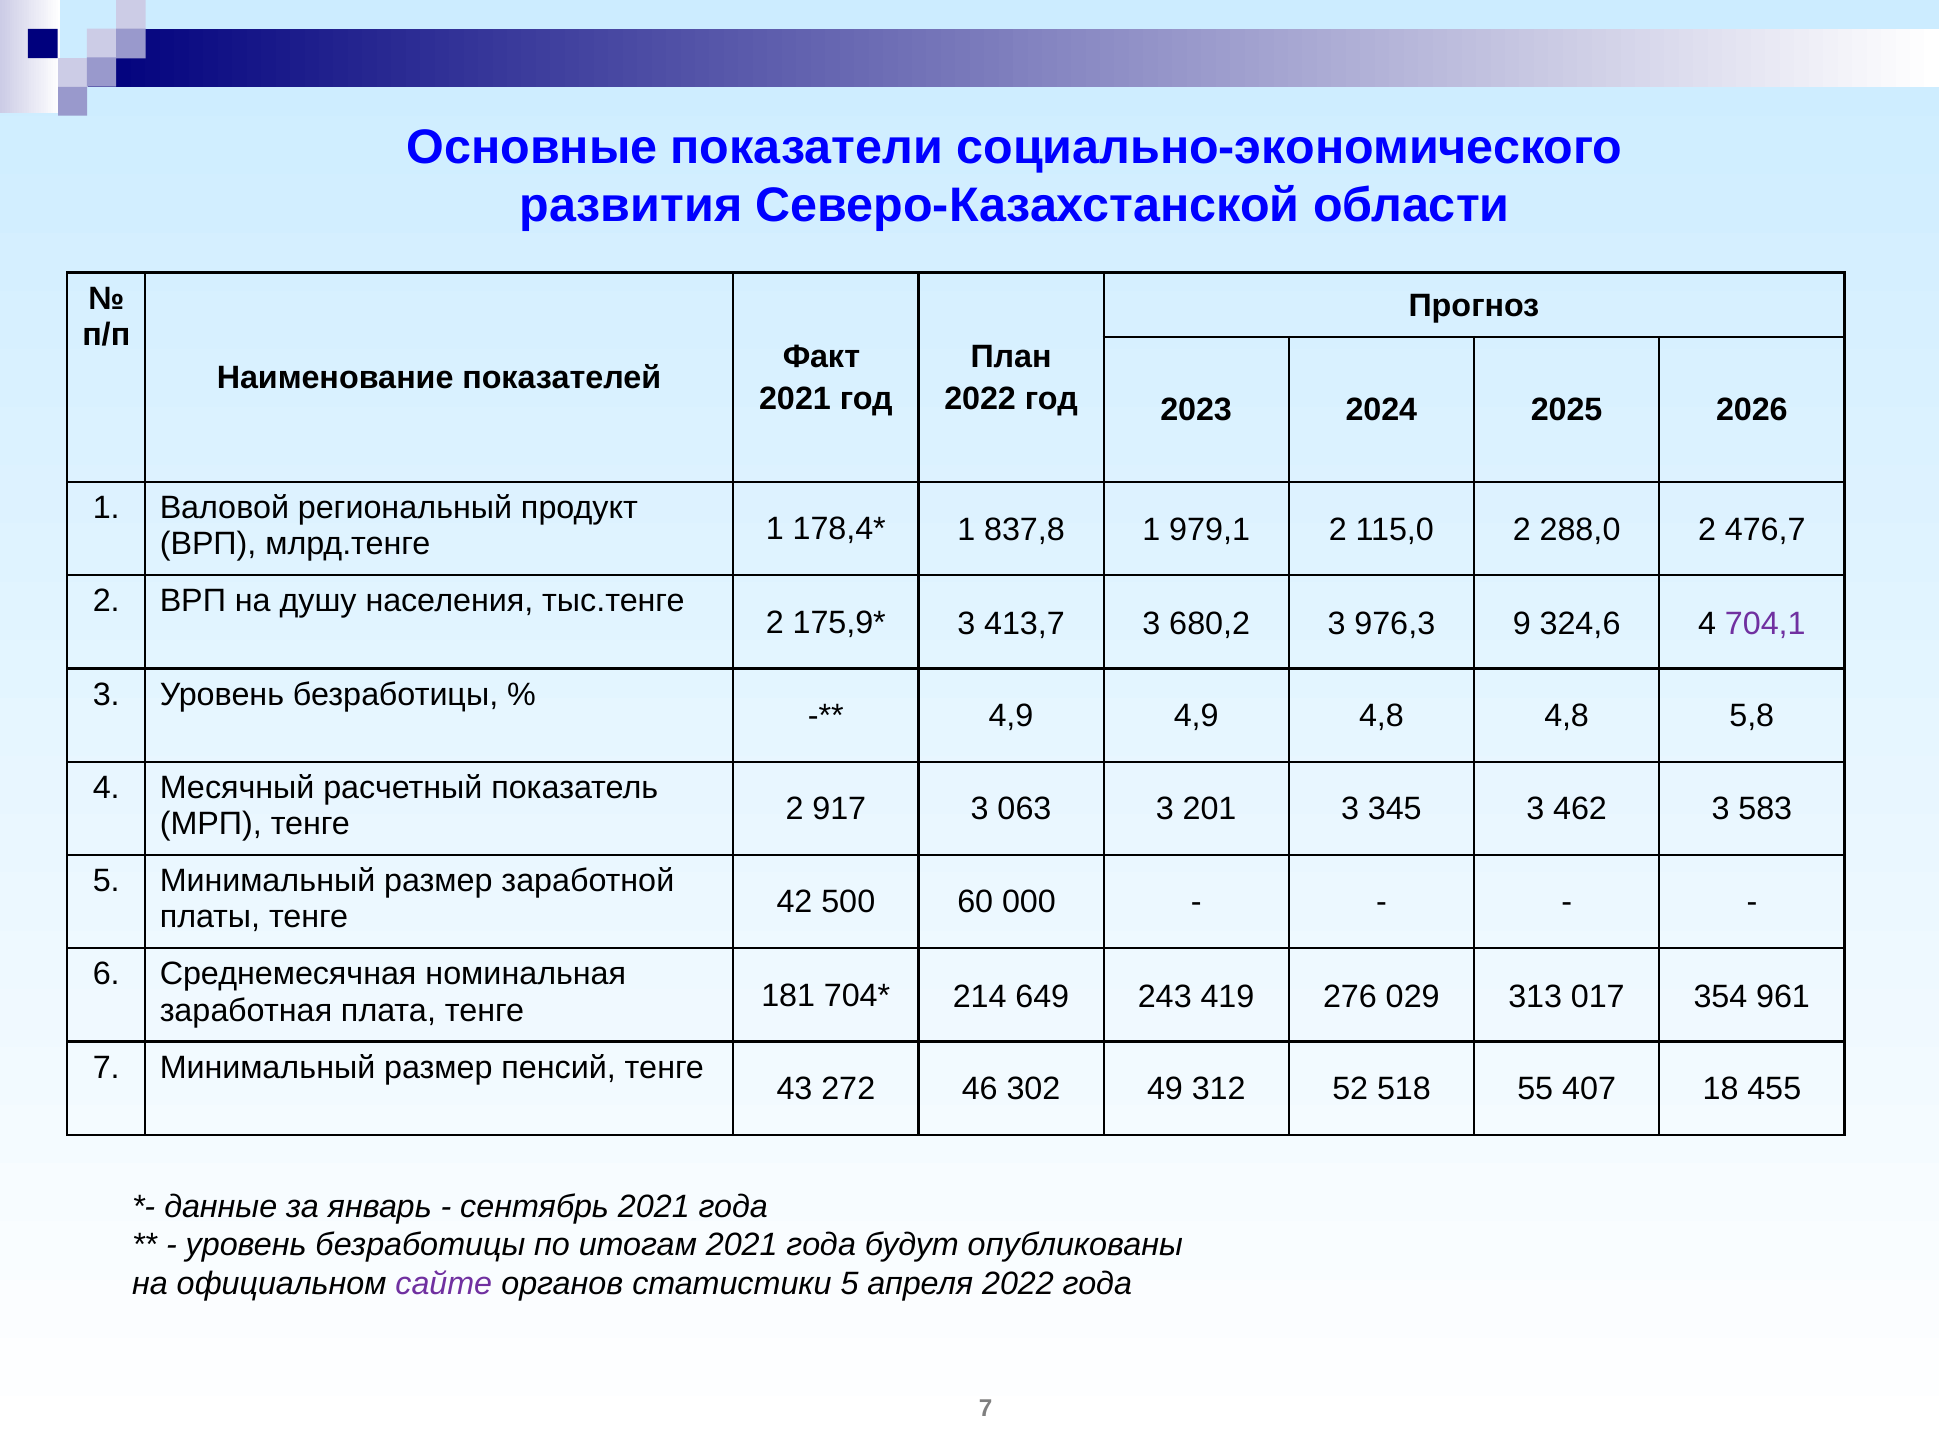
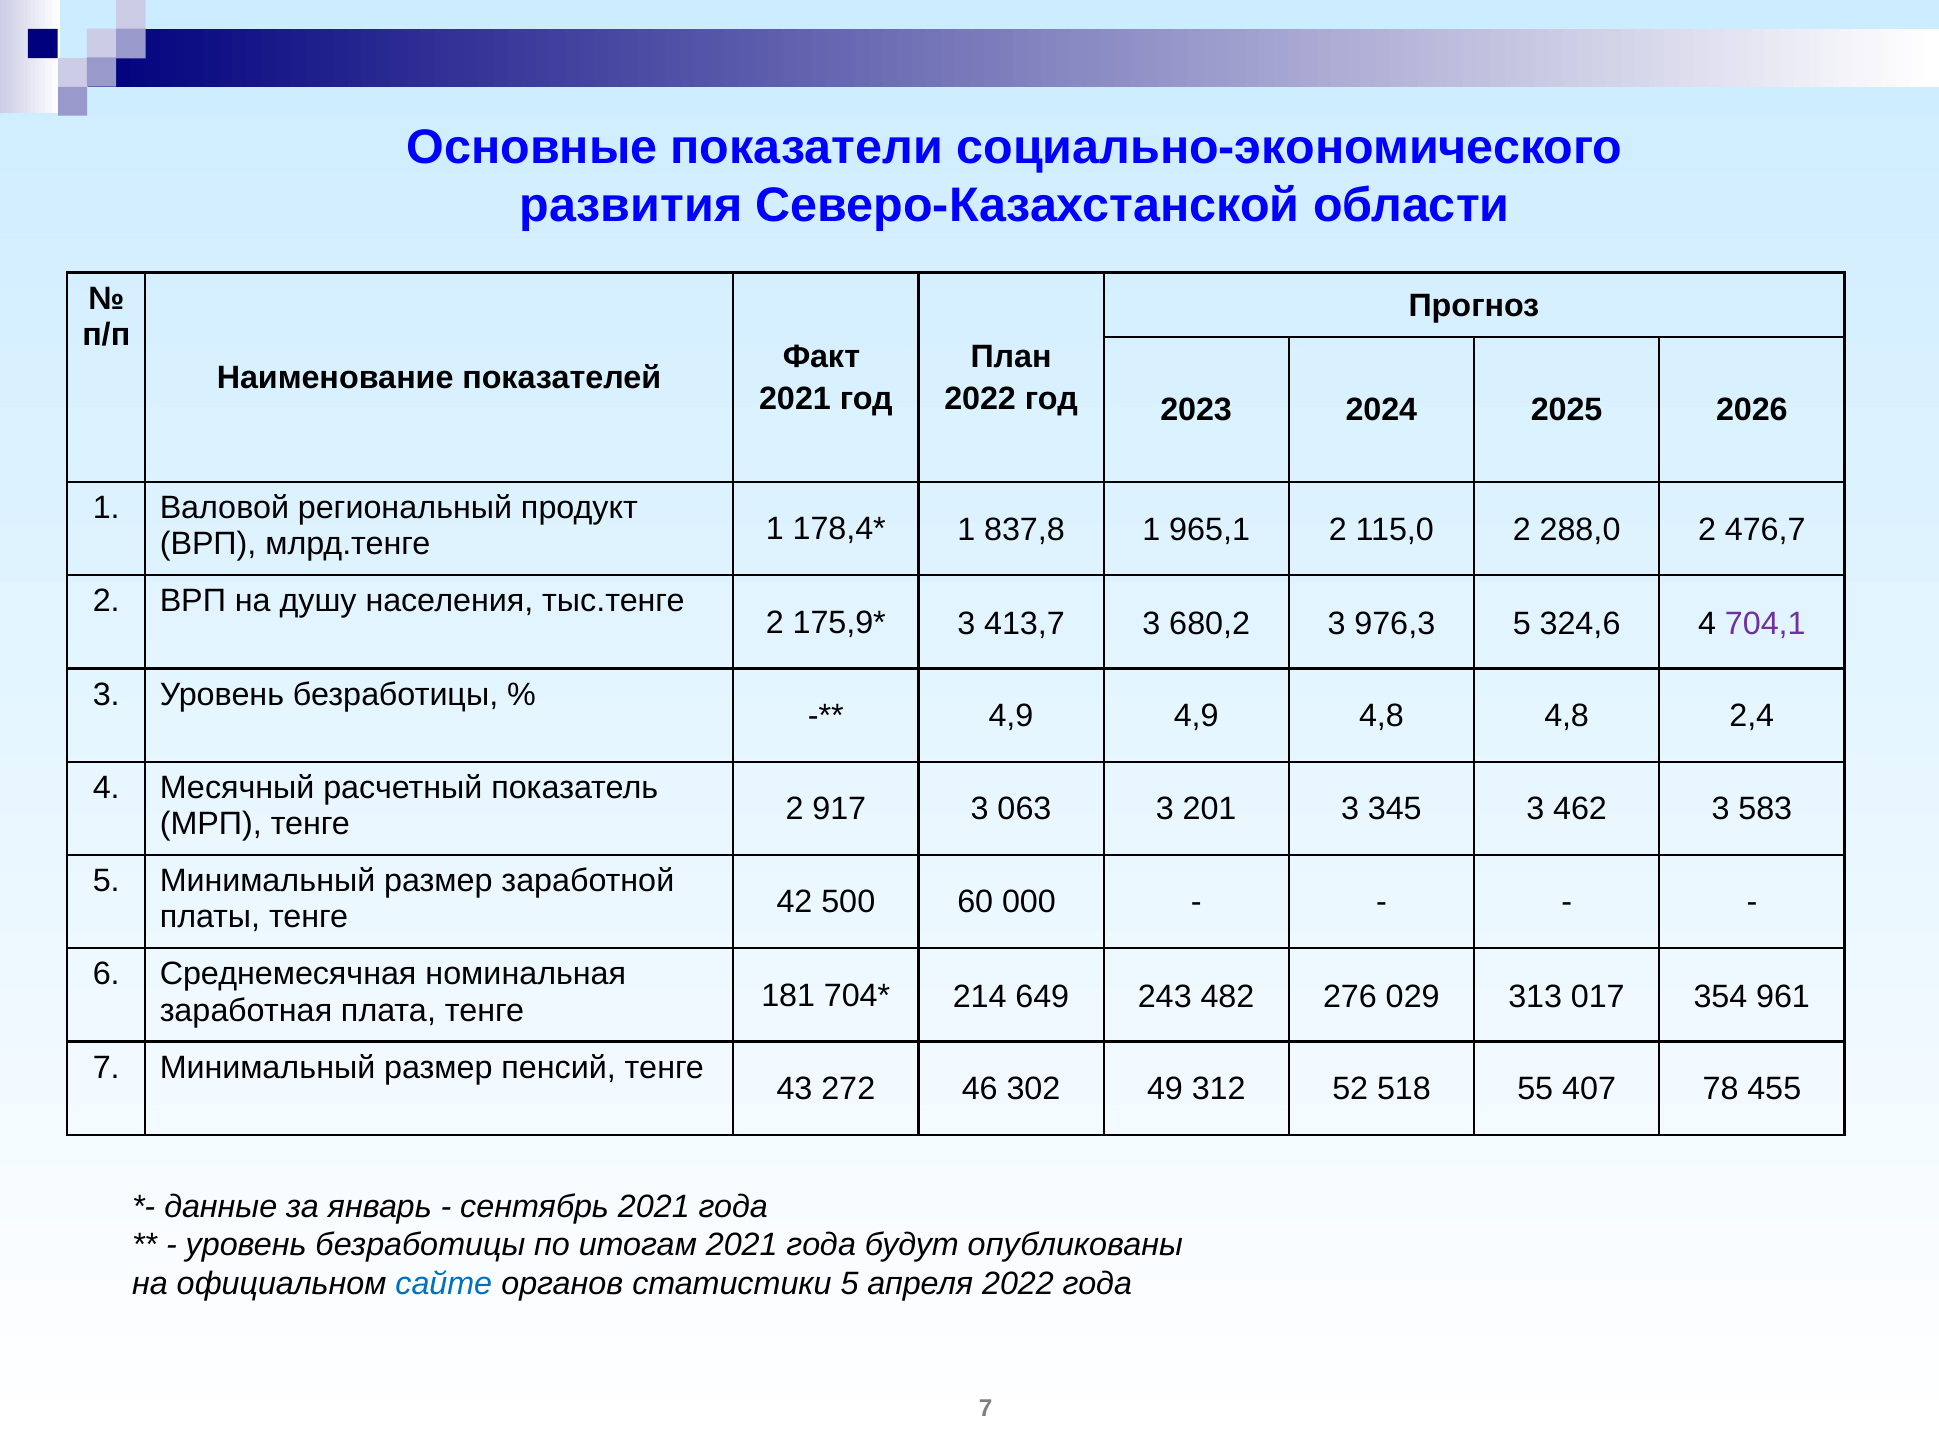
979,1: 979,1 -> 965,1
976,3 9: 9 -> 5
5,8: 5,8 -> 2,4
419: 419 -> 482
18: 18 -> 78
сайте colour: purple -> blue
